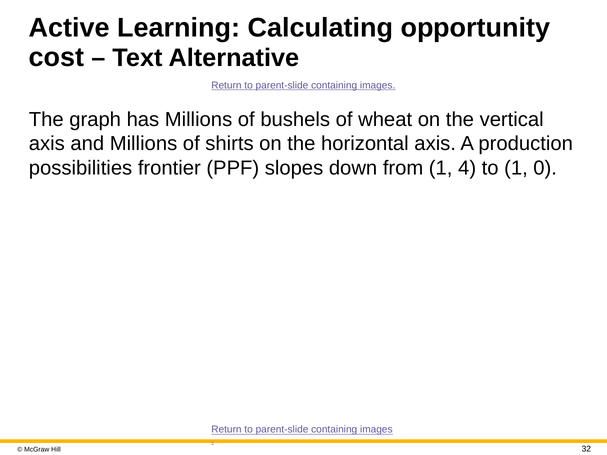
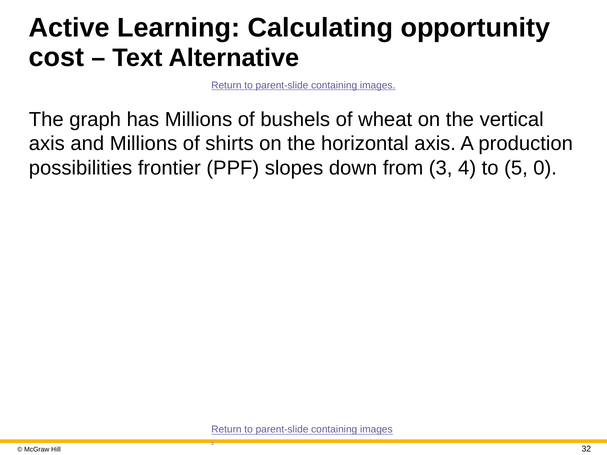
from 1: 1 -> 3
to 1: 1 -> 5
